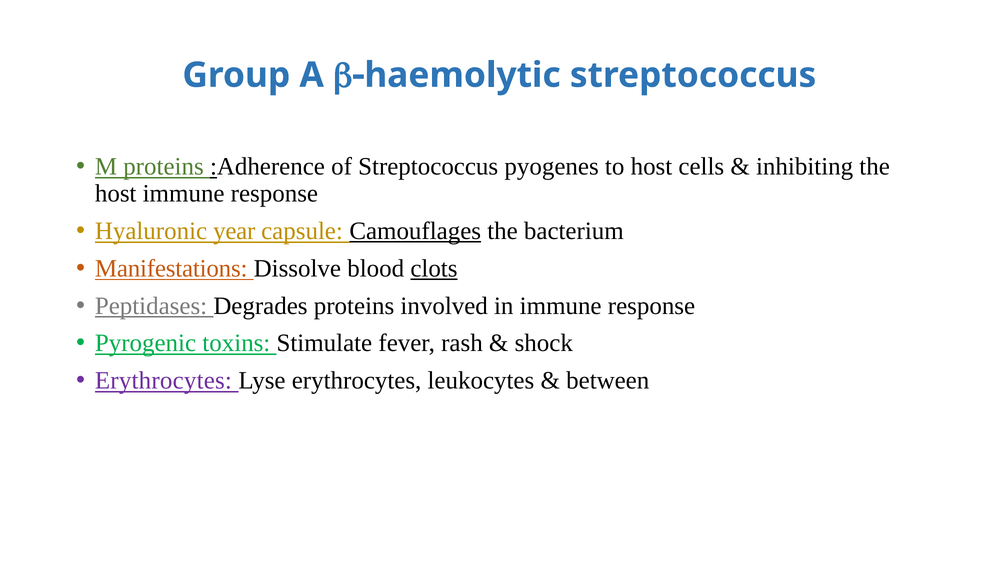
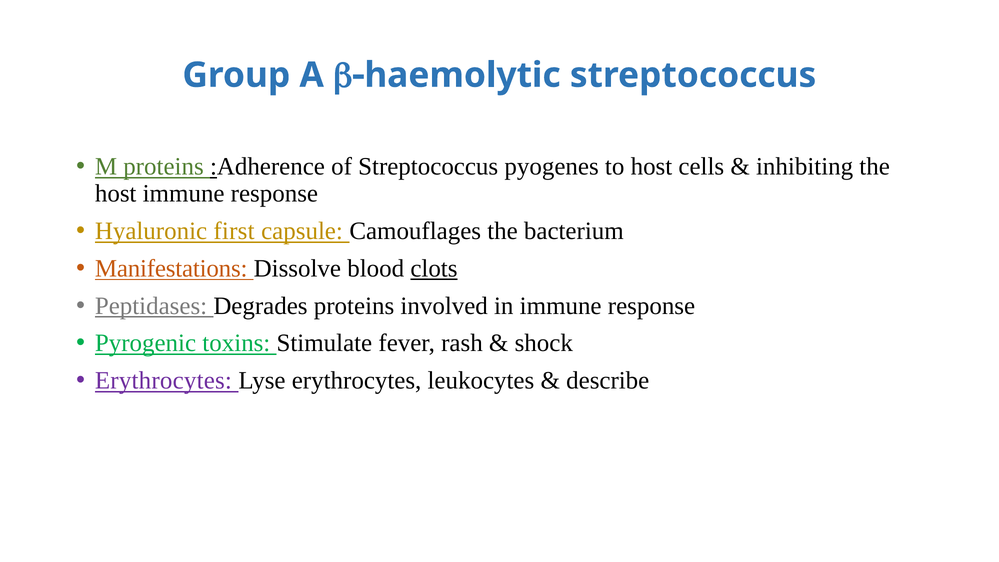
year: year -> first
Camouflages underline: present -> none
between: between -> describe
